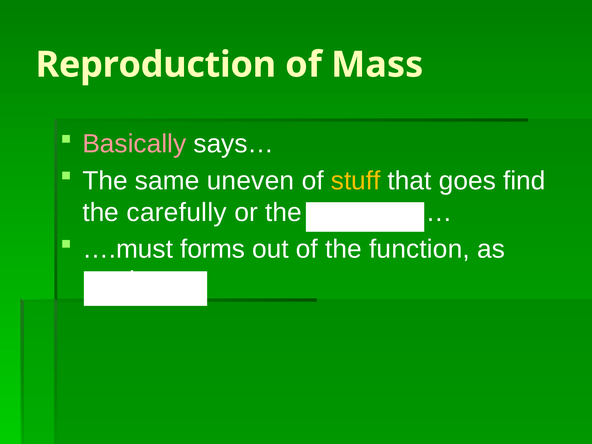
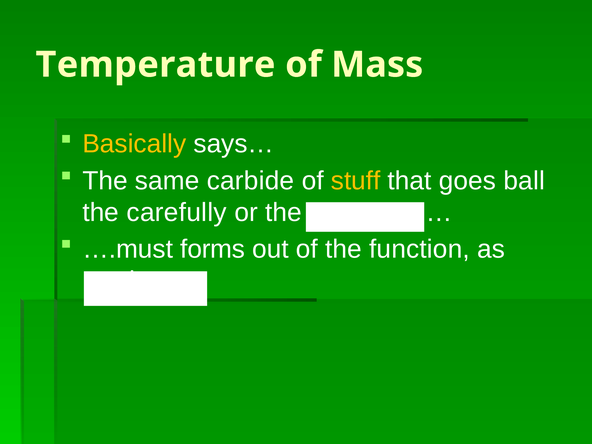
Reproduction: Reproduction -> Temperature
Basically colour: pink -> yellow
uneven: uneven -> carbide
find: find -> ball
